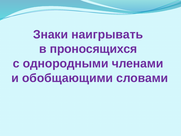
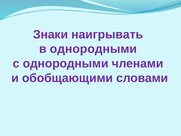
в проносящихся: проносящихся -> однородными
